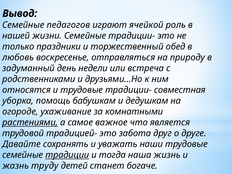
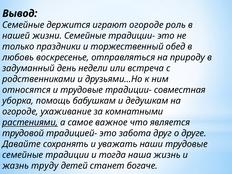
педагогов: педагогов -> держится
играют ячейкой: ячейкой -> огороде
традиции underline: present -> none
